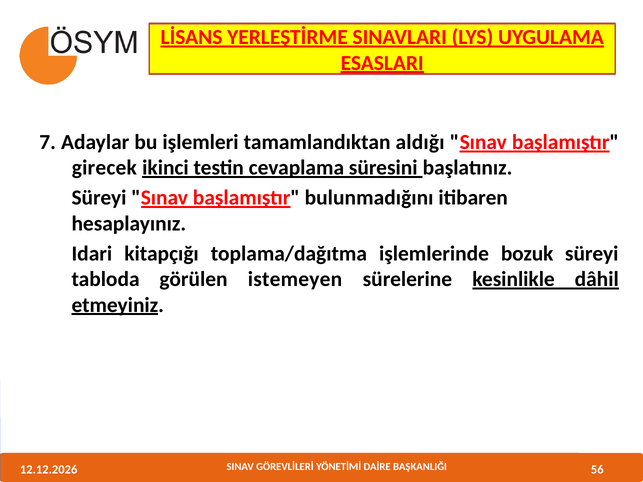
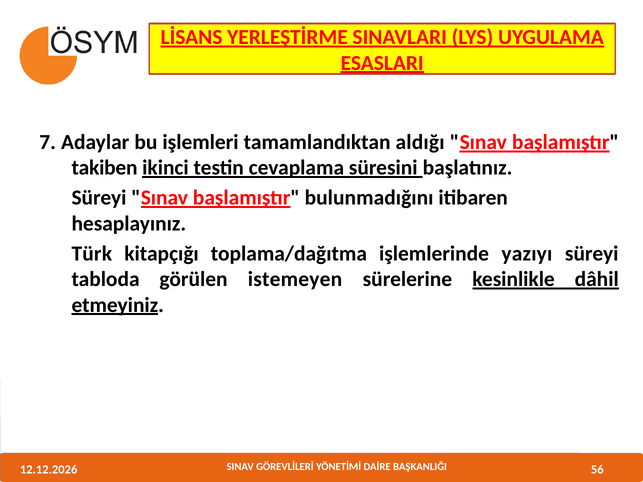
girecek: girecek -> takiben
Idari: Idari -> Türk
bozuk: bozuk -> yazıyı
